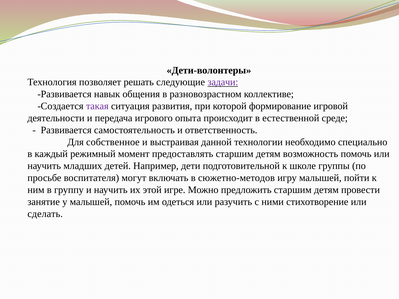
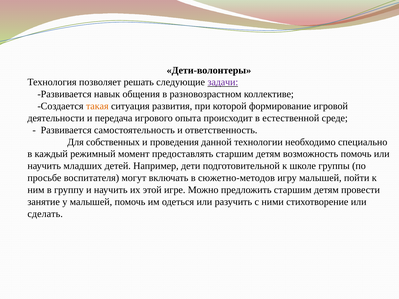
такая colour: purple -> orange
собственное: собственное -> собственных
выстраивая: выстраивая -> проведения
